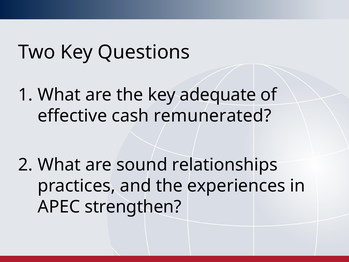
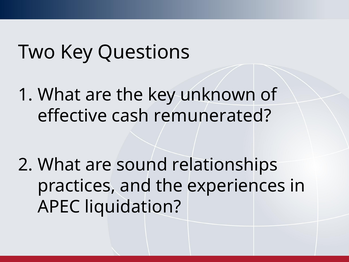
adequate: adequate -> unknown
strengthen: strengthen -> liquidation
